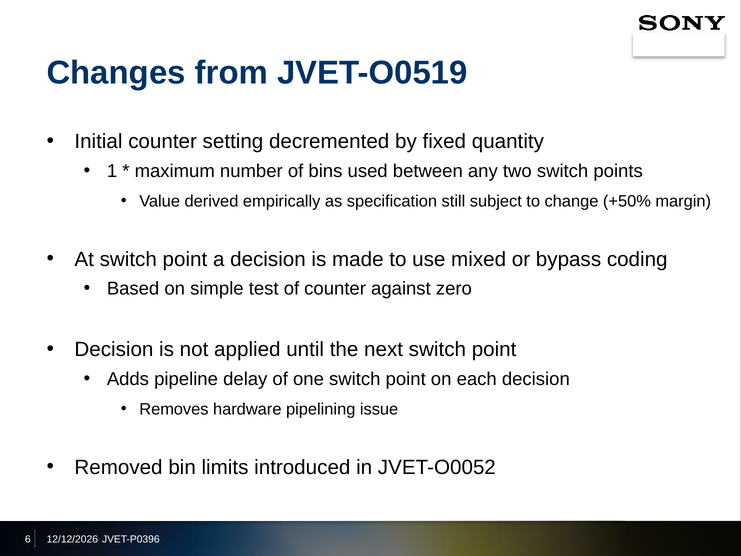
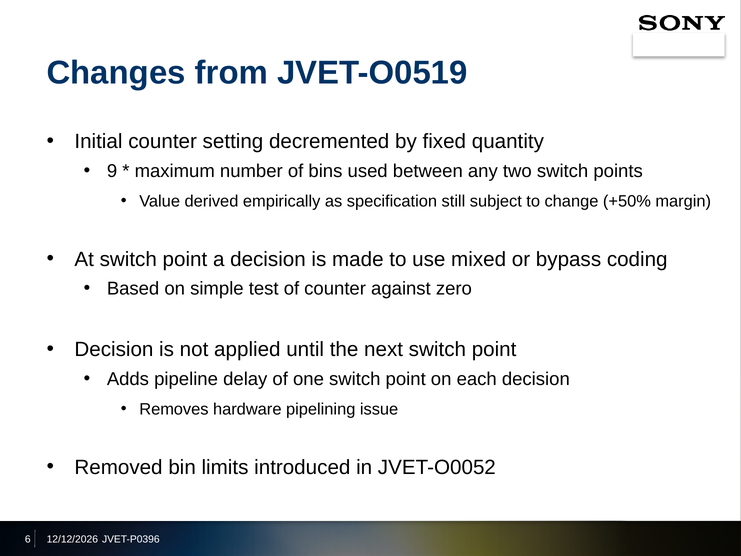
1: 1 -> 9
